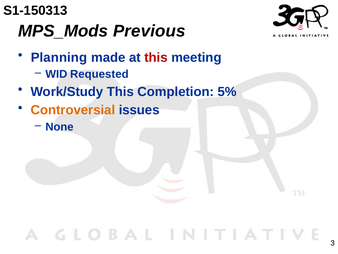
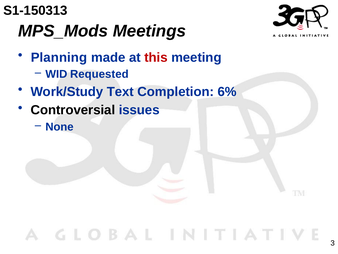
Previous: Previous -> Meetings
Work/Study This: This -> Text
5%: 5% -> 6%
Controversial colour: orange -> black
